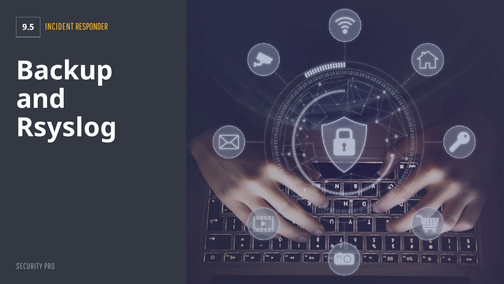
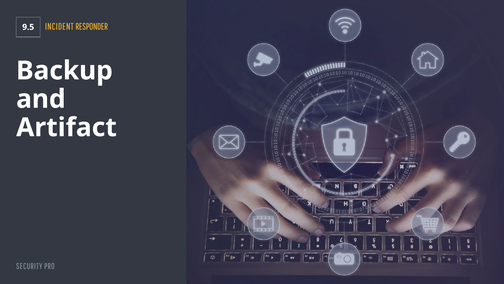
Rsyslog: Rsyslog -> Artifact
